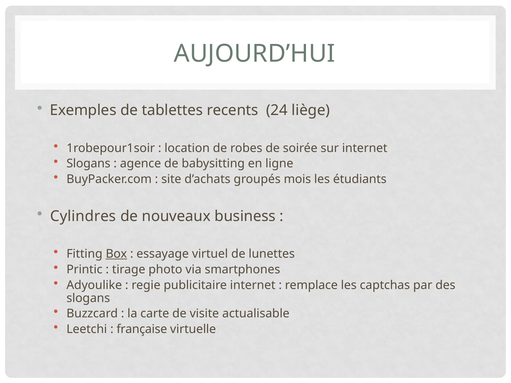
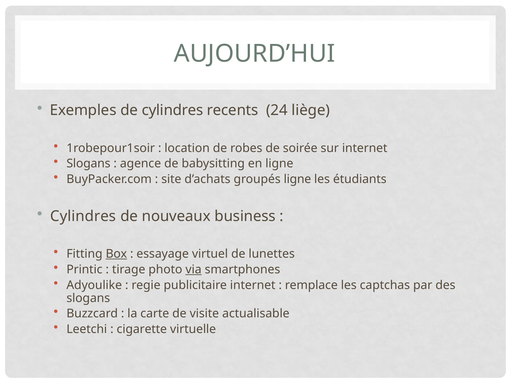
de tablettes: tablettes -> cylindres
groupés mois: mois -> ligne
via underline: none -> present
française: française -> cigarette
